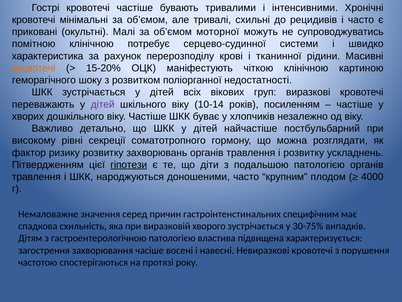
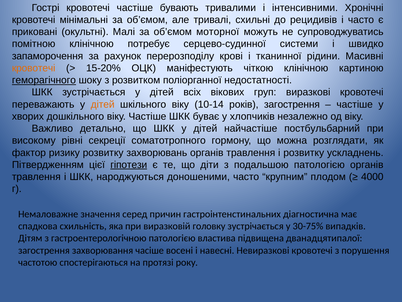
характеристика: характеристика -> запаморочення
геморагічного underline: none -> present
дітей at (103, 104) colour: purple -> orange
років посиленням: посиленням -> загострення
специфiчним: специфiчним -> діагностична
хворого: хворого -> головку
характеризується: характеризується -> дванадцятипалої
